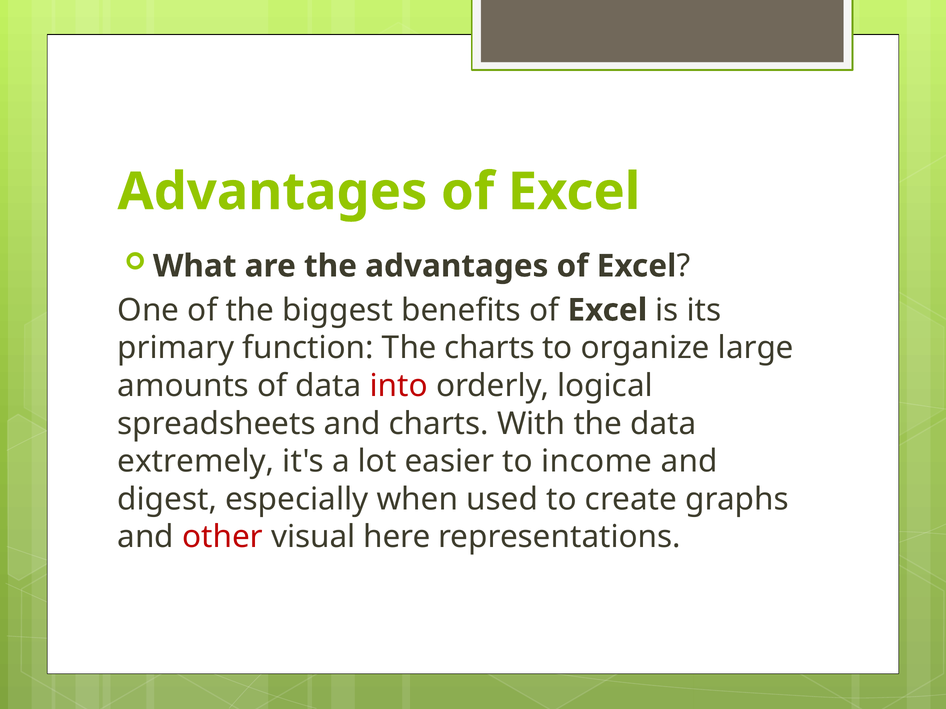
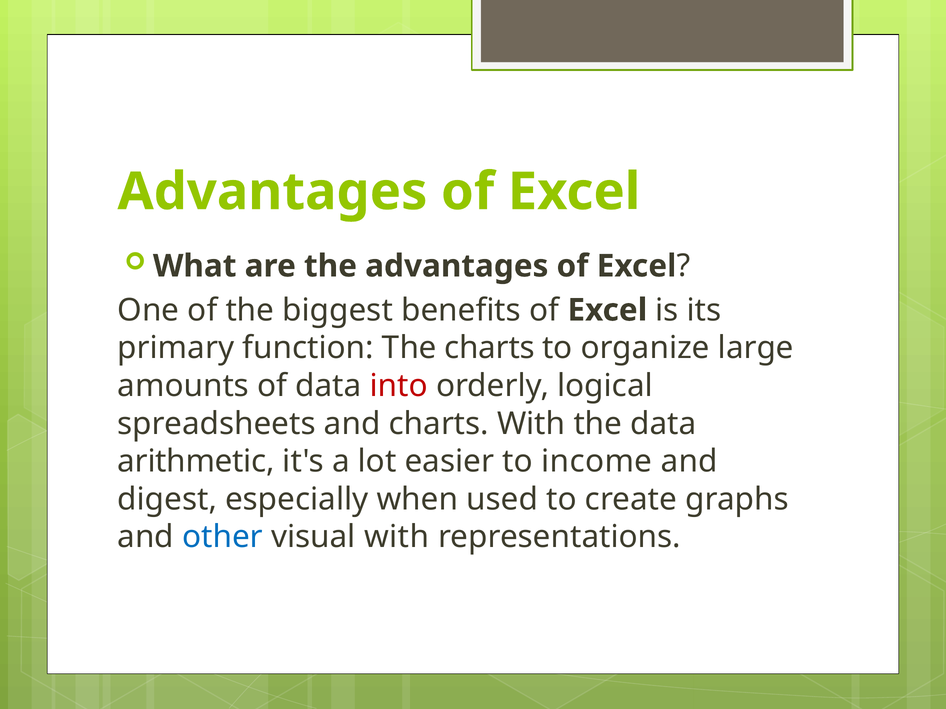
extremely: extremely -> arithmetic
other colour: red -> blue
visual here: here -> with
